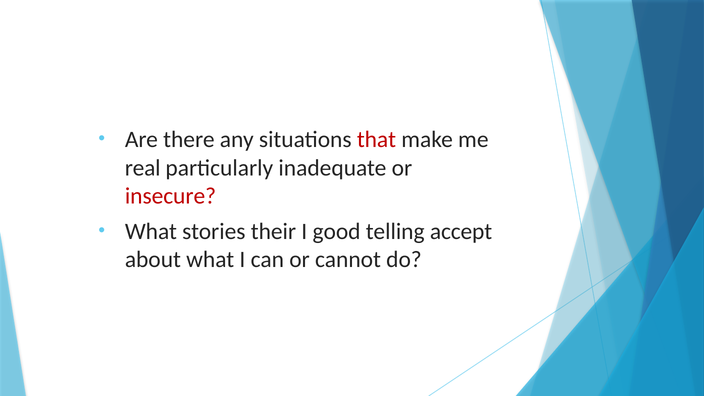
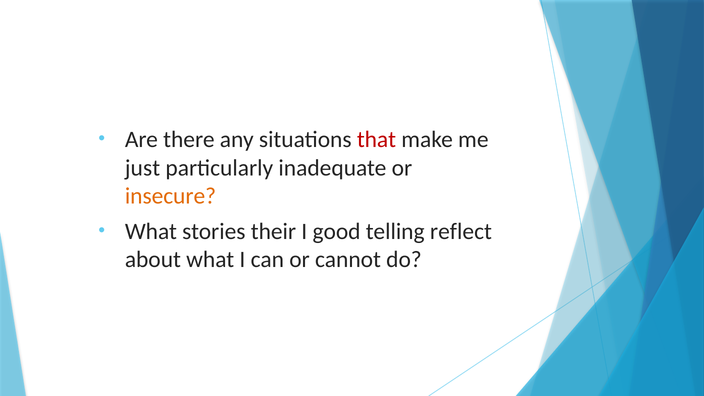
real: real -> just
insecure colour: red -> orange
accept: accept -> reflect
